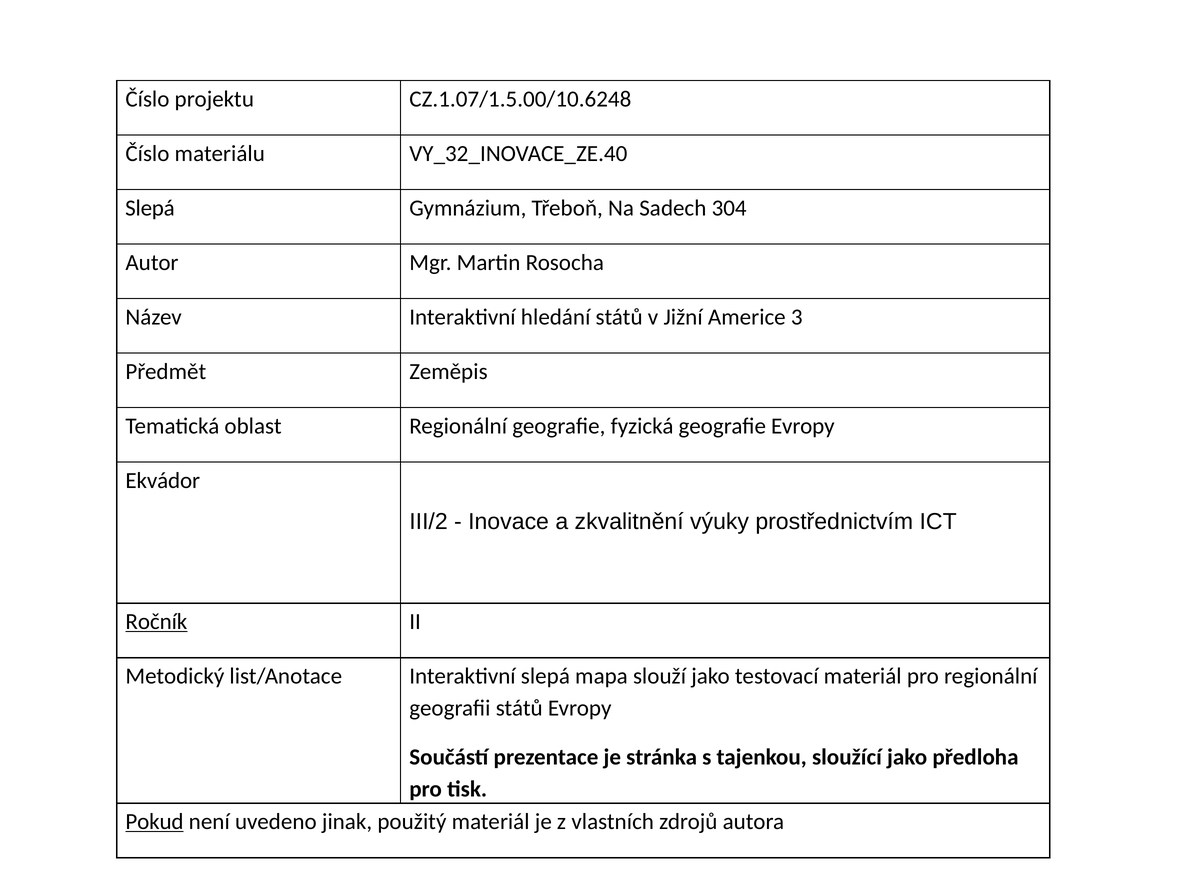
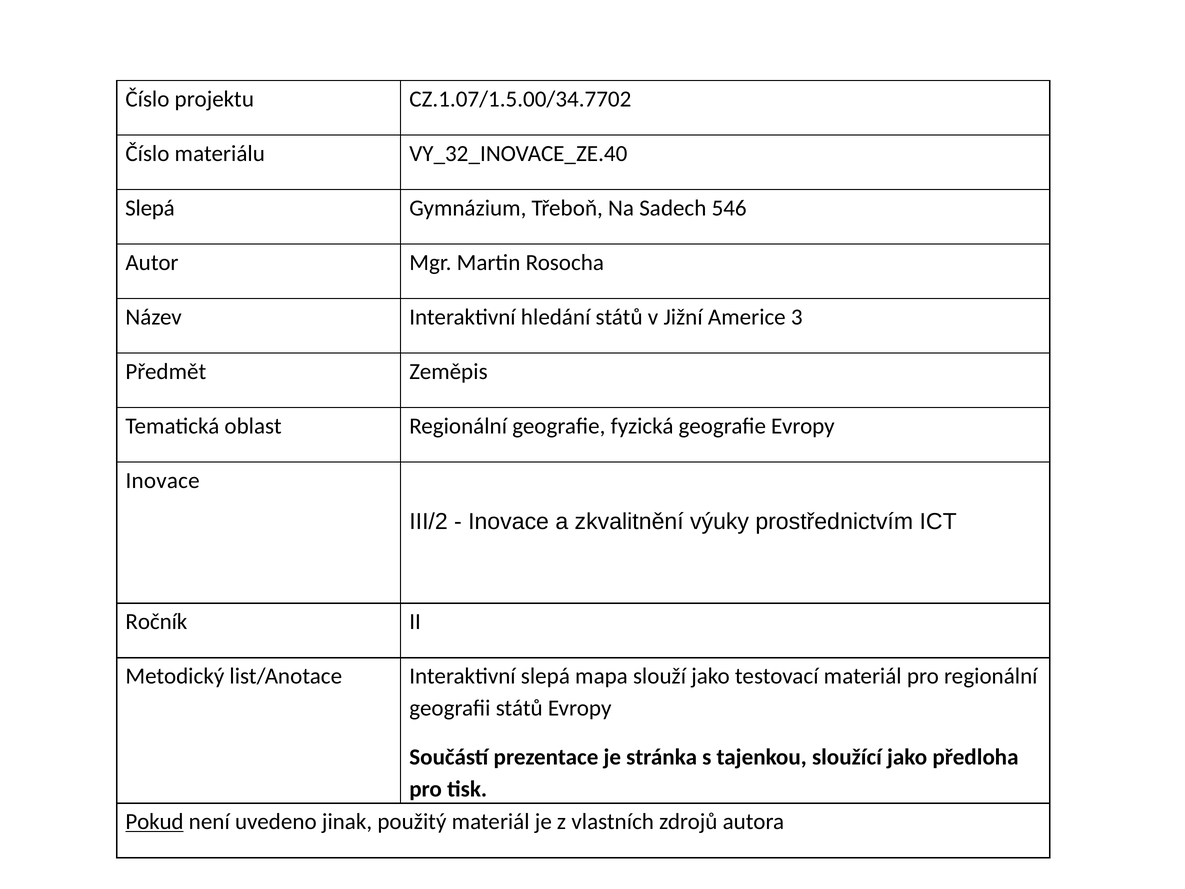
CZ.1.07/1.5.00/10.6248: CZ.1.07/1.5.00/10.6248 -> CZ.1.07/1.5.00/34.7702
304: 304 -> 546
Ekvádor at (163, 480): Ekvádor -> Inovace
Ročník underline: present -> none
